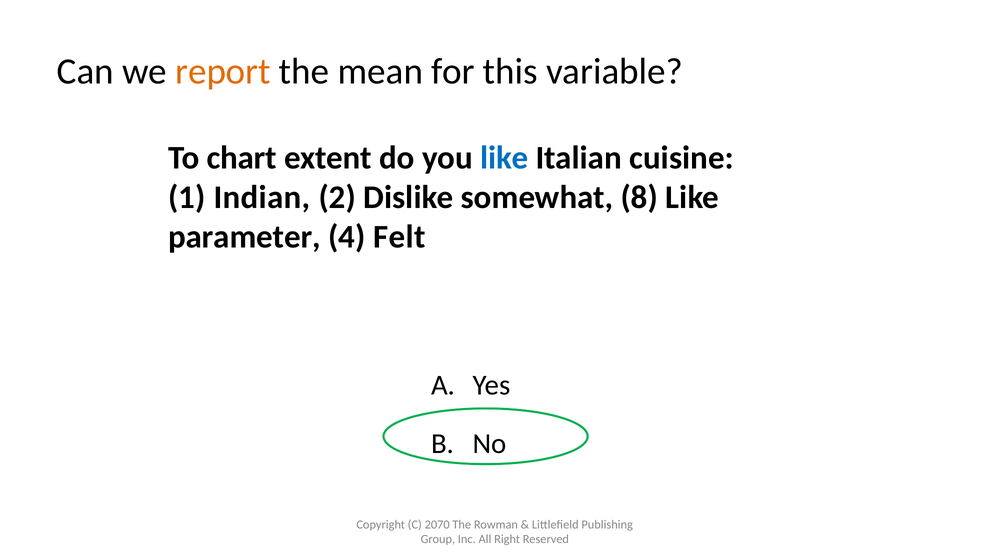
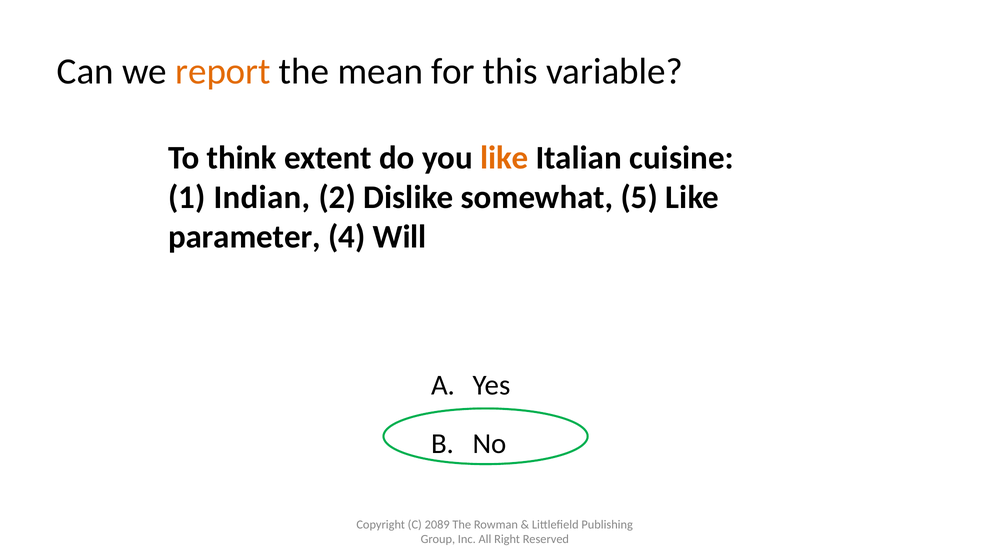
chart: chart -> think
like at (504, 158) colour: blue -> orange
8: 8 -> 5
Felt: Felt -> Will
2070: 2070 -> 2089
